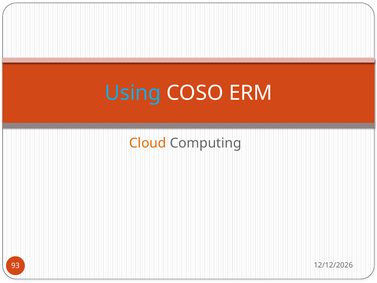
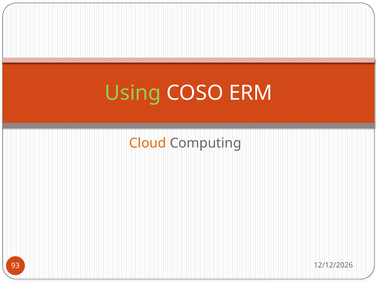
Using colour: light blue -> light green
